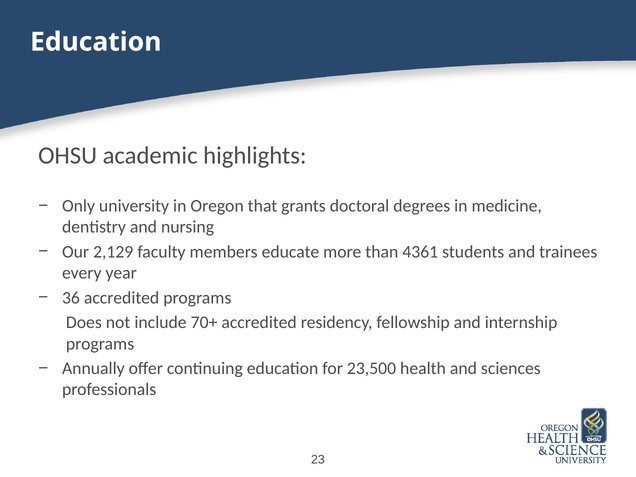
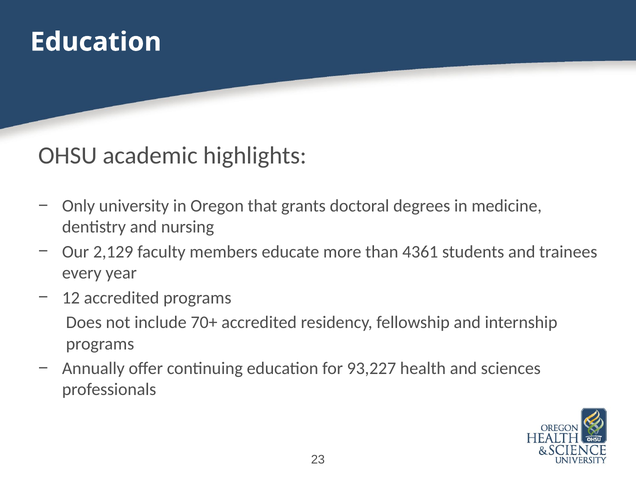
36: 36 -> 12
23,500: 23,500 -> 93,227
